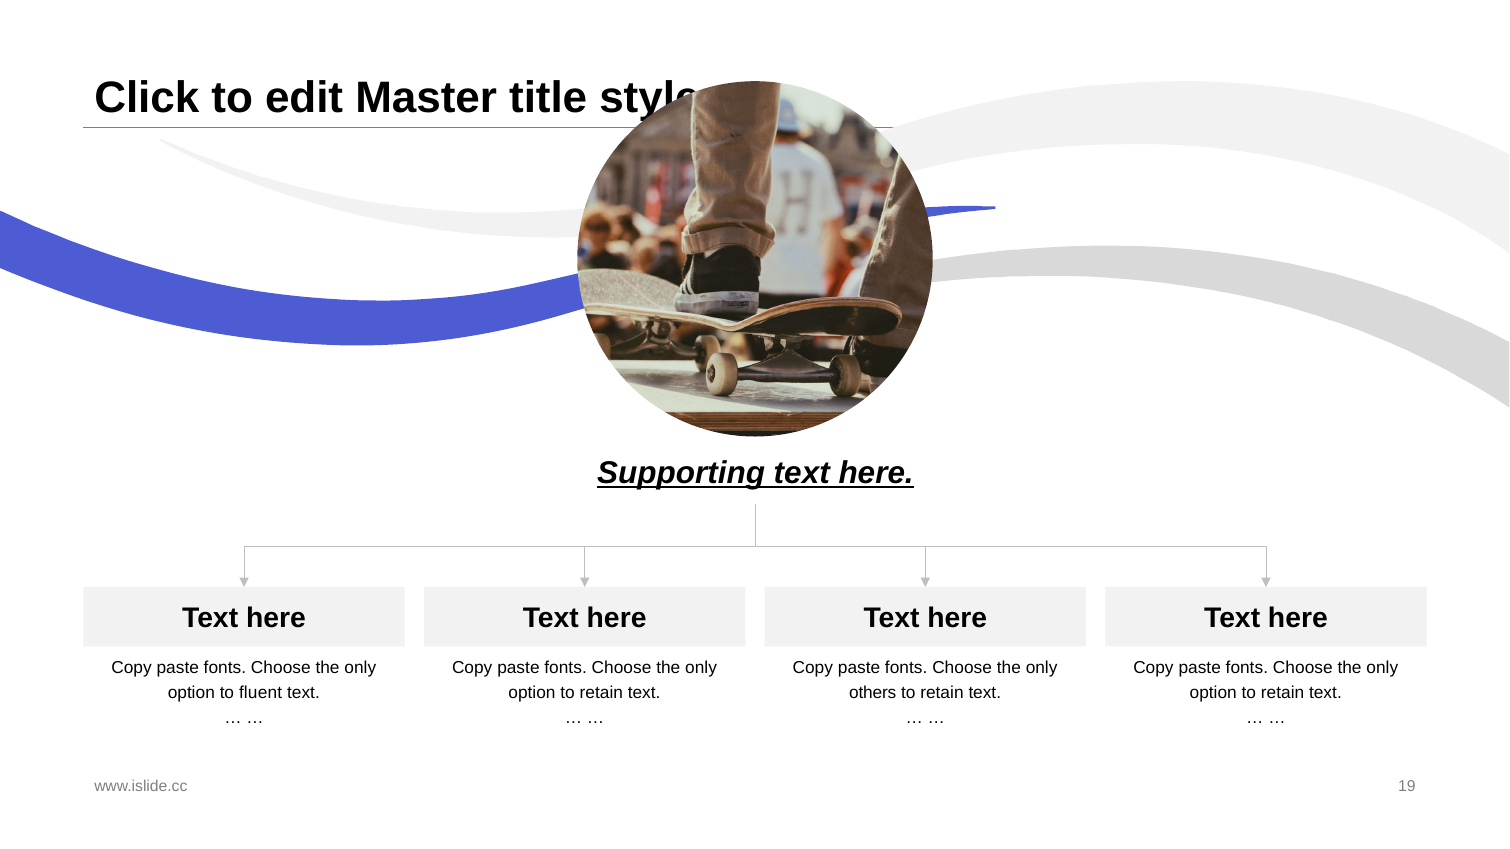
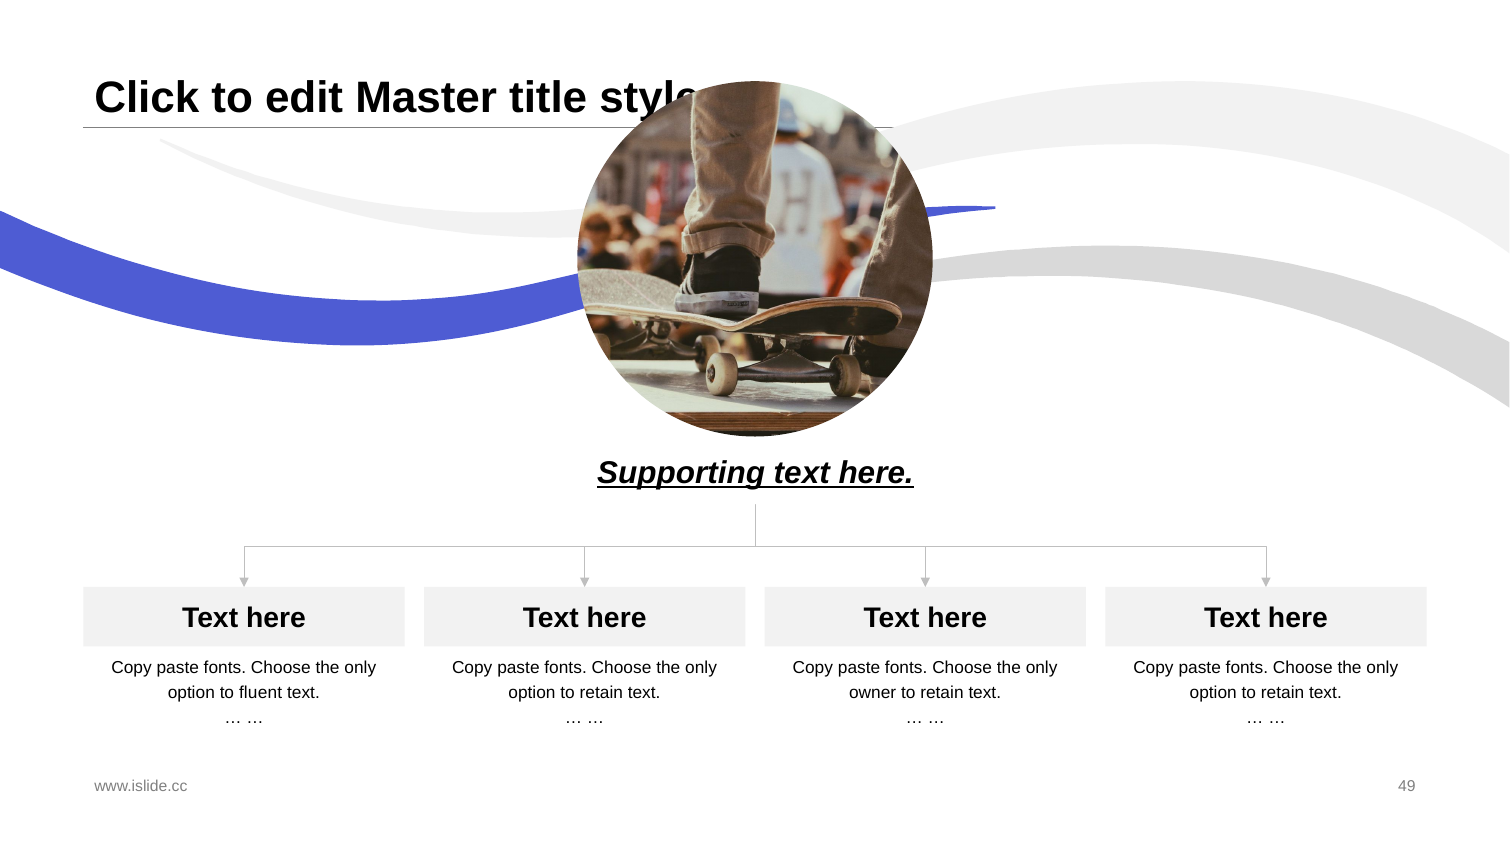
others: others -> owner
19: 19 -> 49
